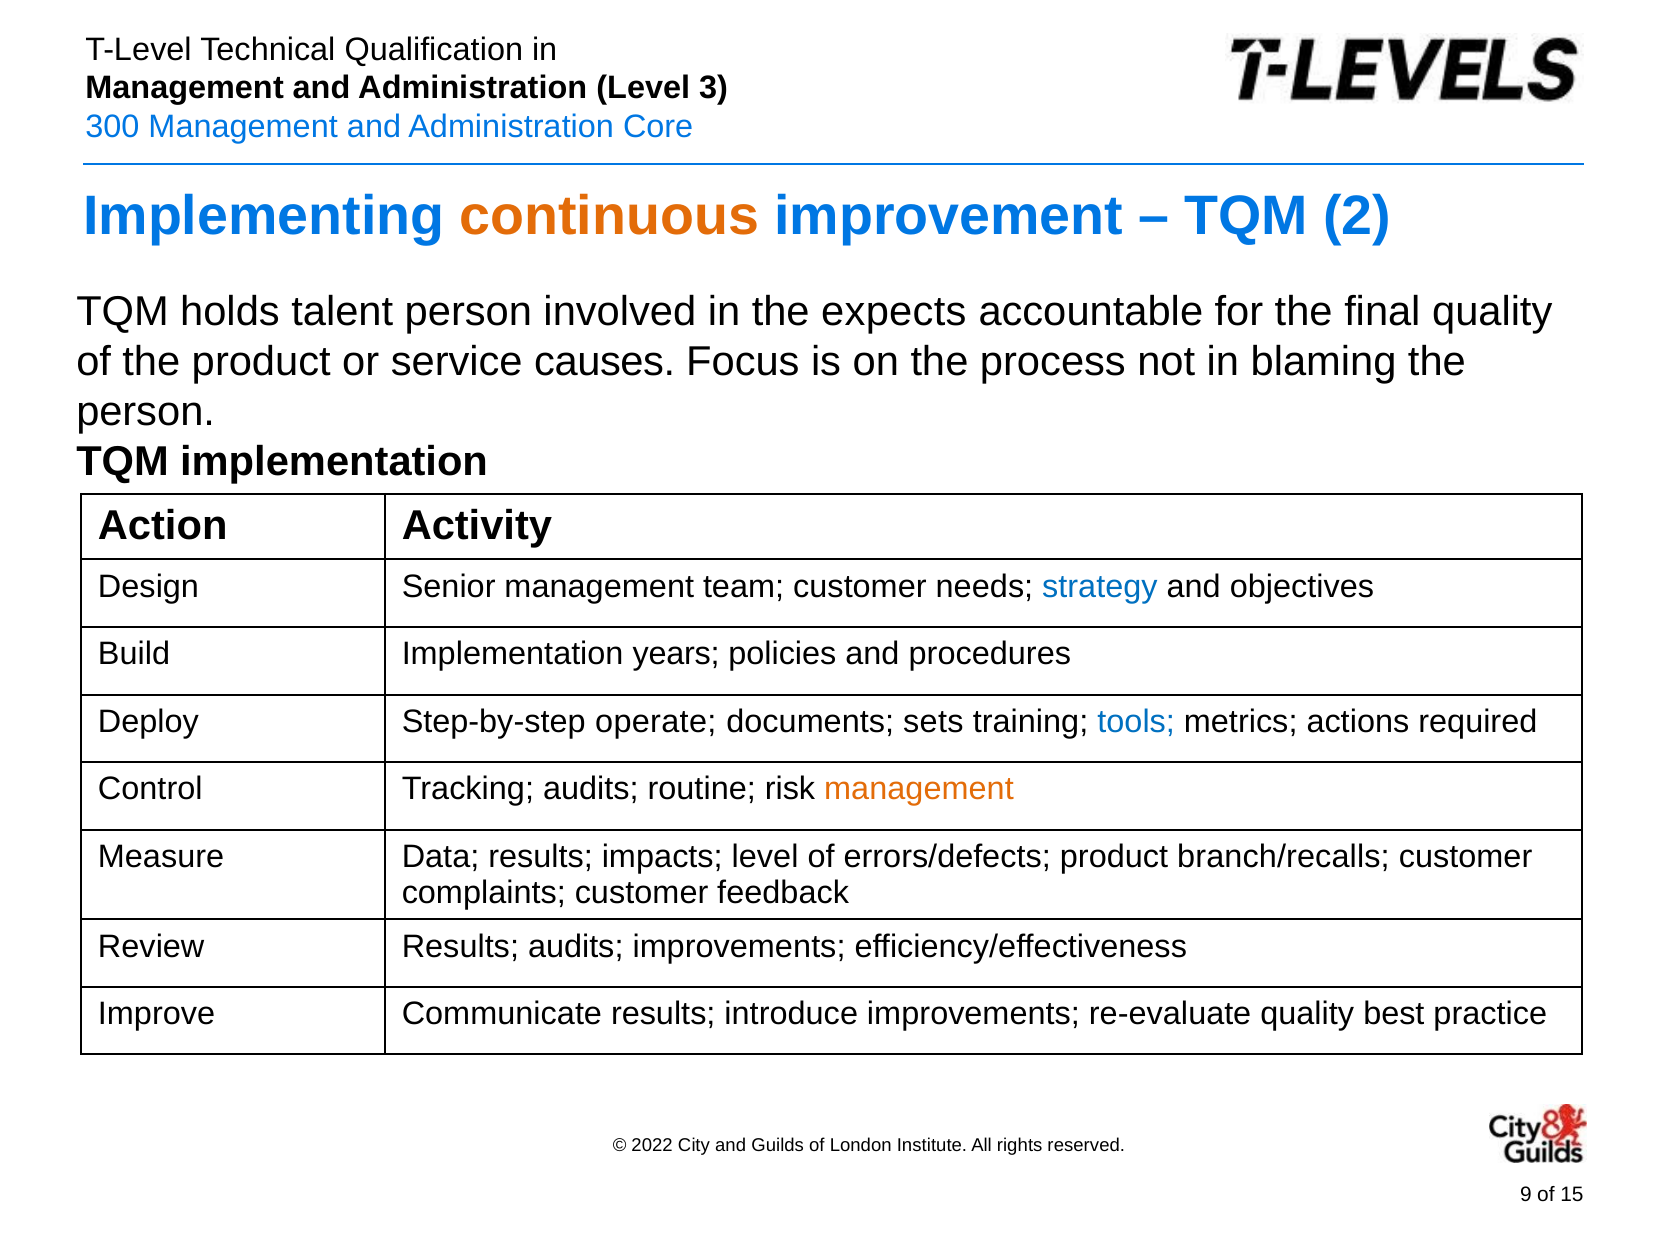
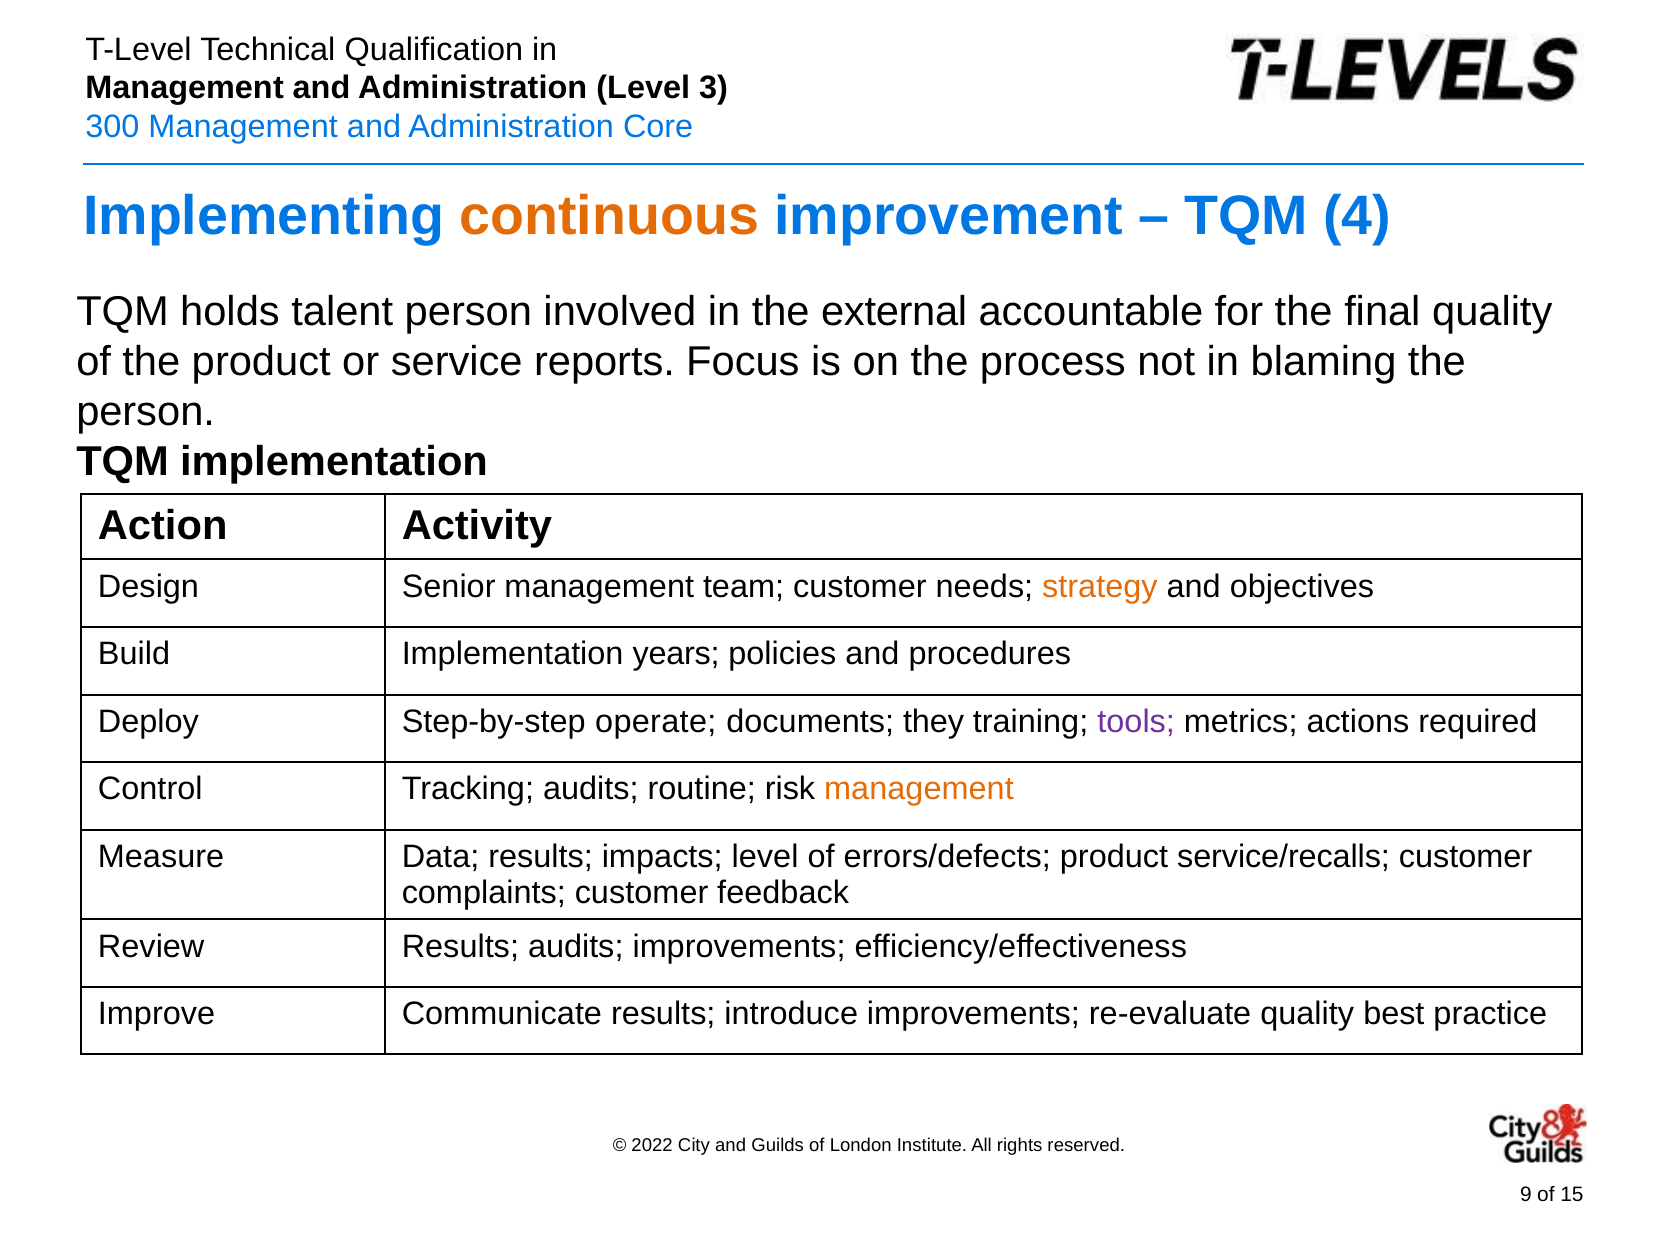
2: 2 -> 4
expects: expects -> external
causes: causes -> reports
strategy colour: blue -> orange
sets: sets -> they
tools colour: blue -> purple
branch/recalls: branch/recalls -> service/recalls
